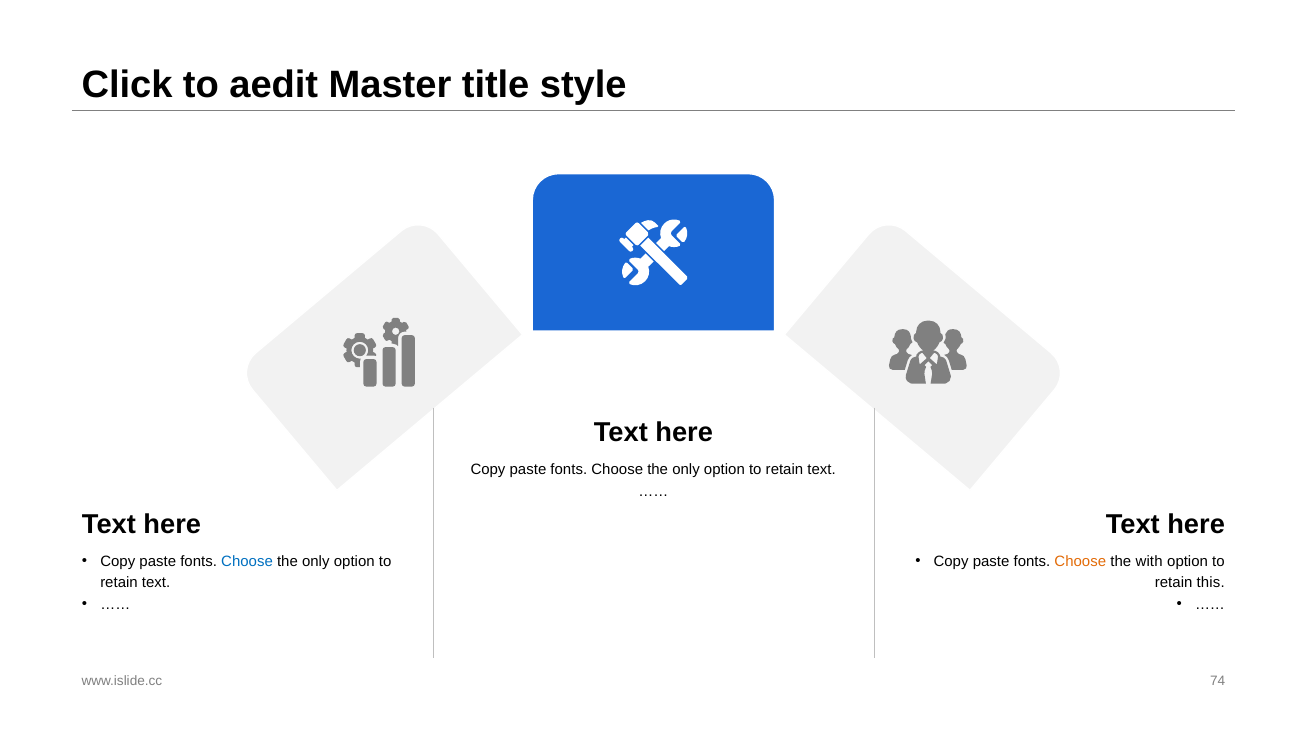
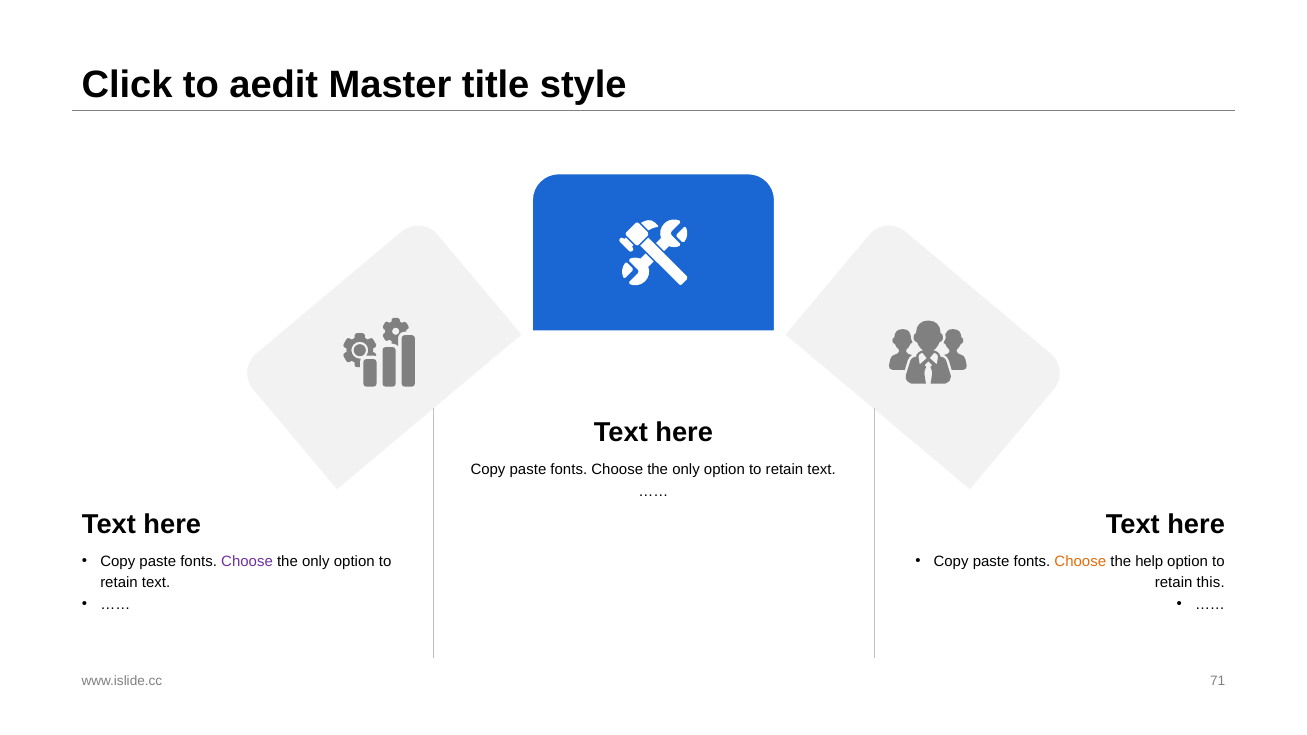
Choose at (247, 561) colour: blue -> purple
with: with -> help
74: 74 -> 71
